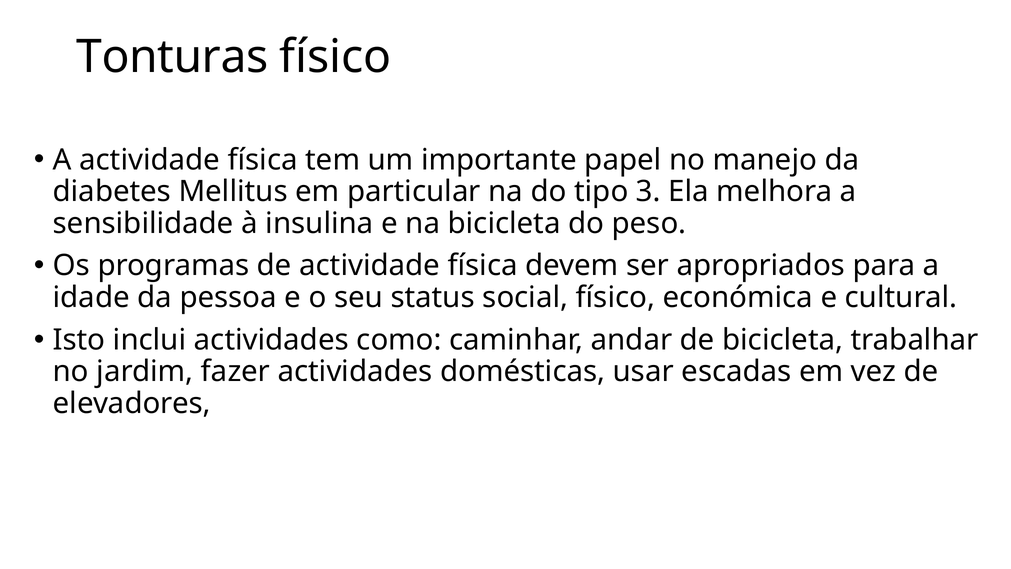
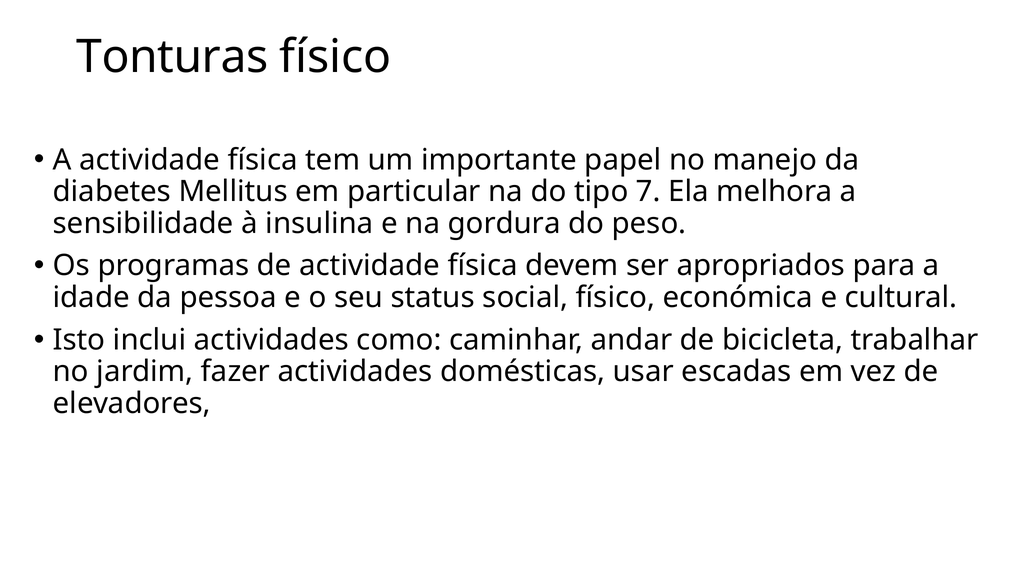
3: 3 -> 7
na bicicleta: bicicleta -> gordura
